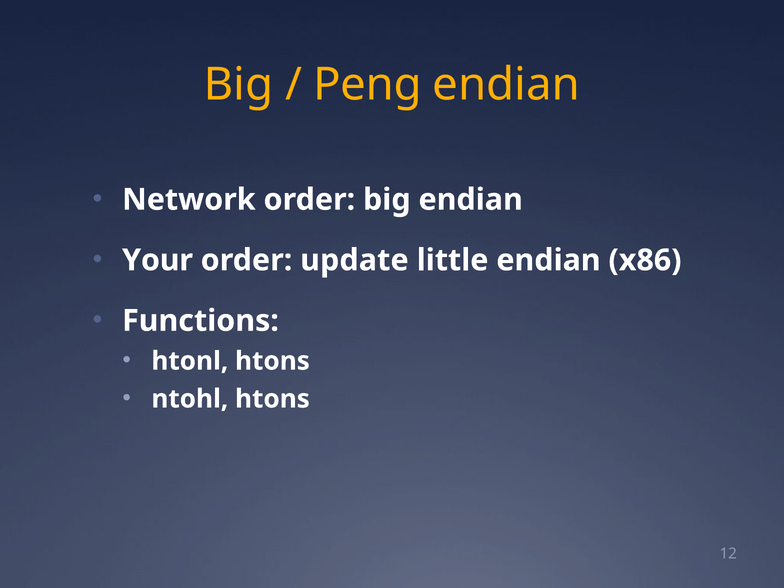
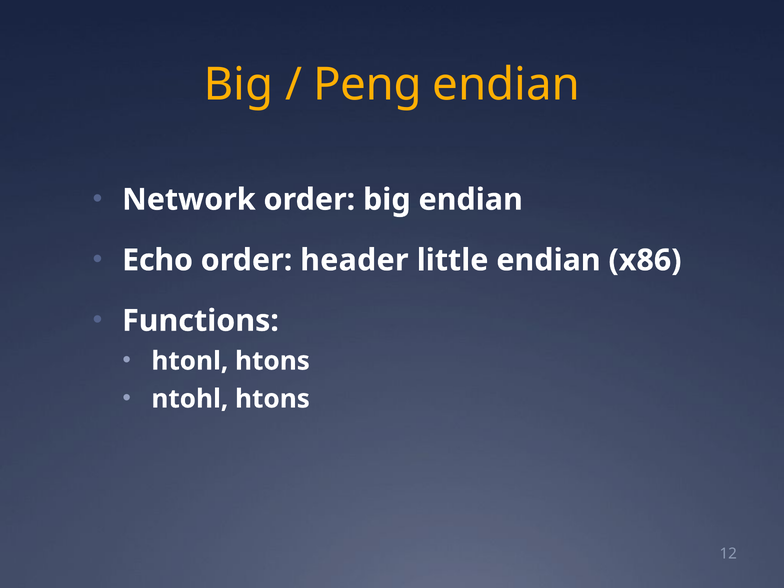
Your: Your -> Echo
update: update -> header
